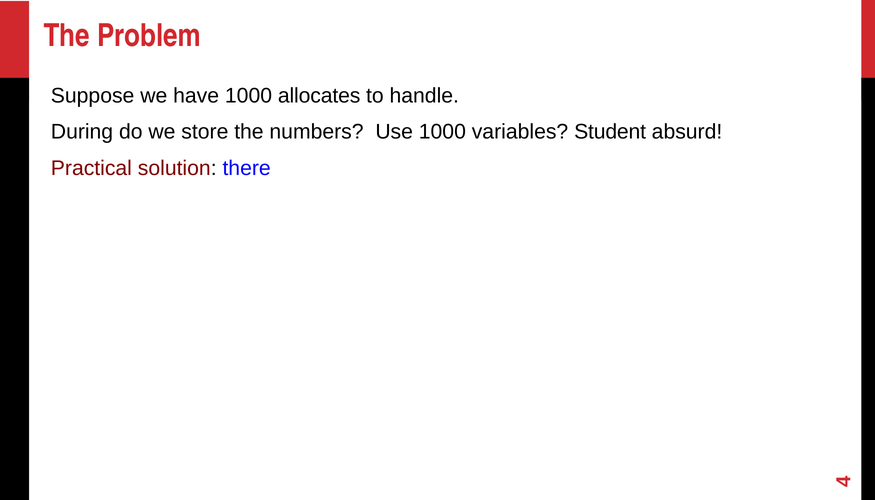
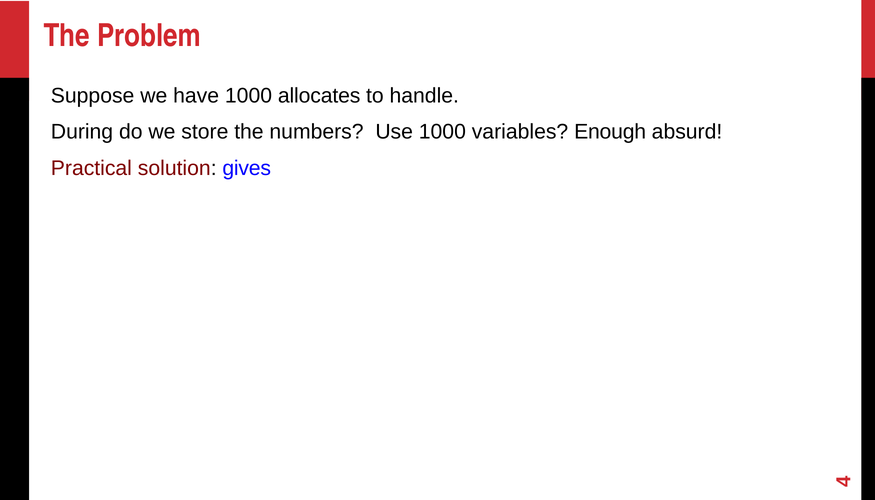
Student: Student -> Enough
there: there -> gives
